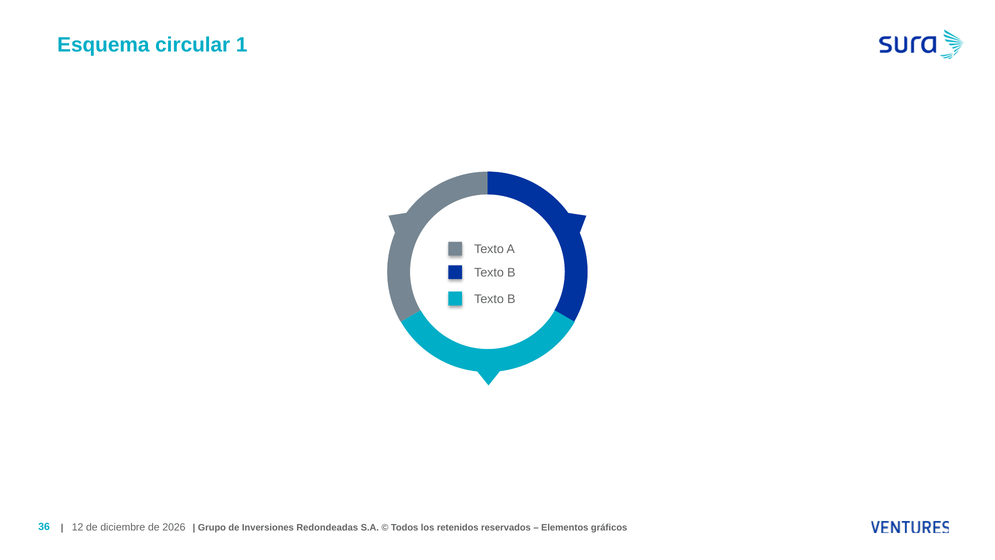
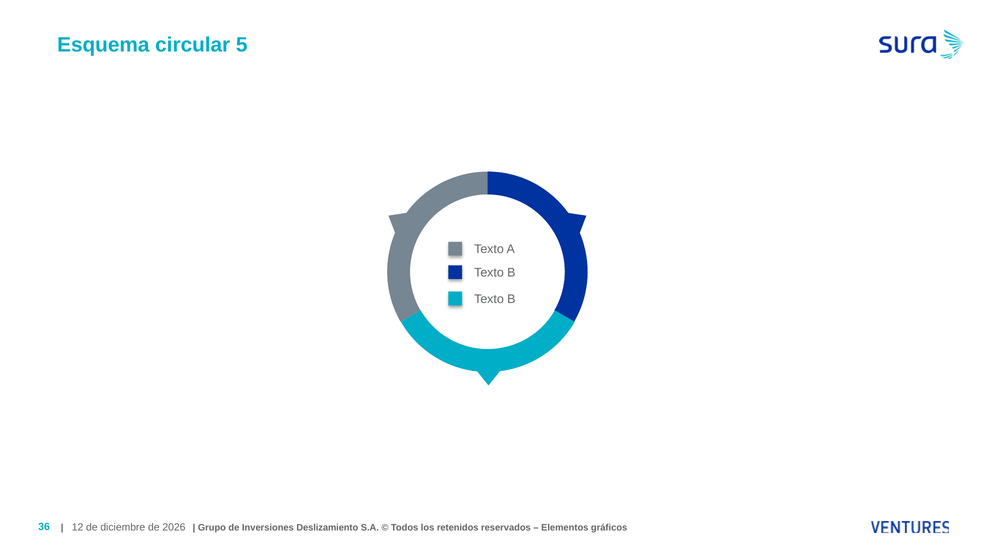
1: 1 -> 5
Redondeadas: Redondeadas -> Deslizamiento
